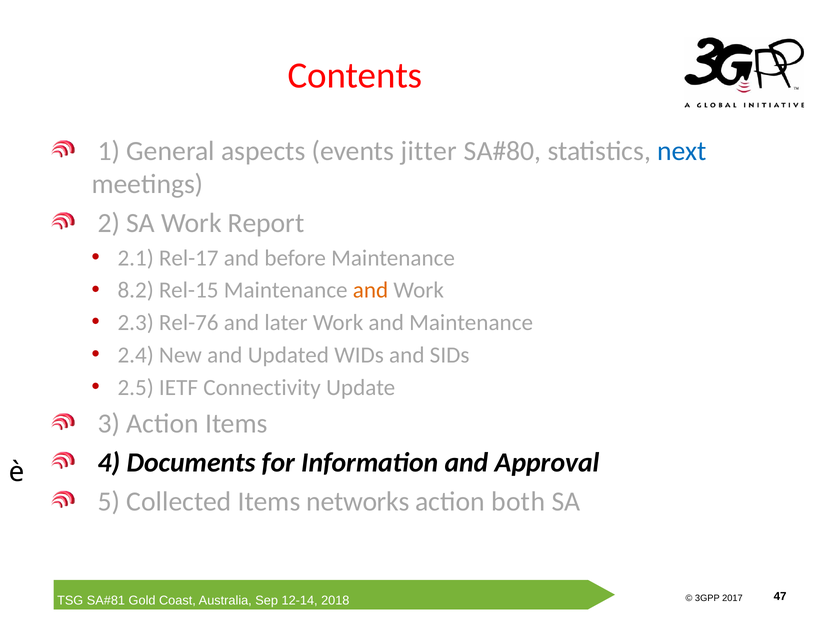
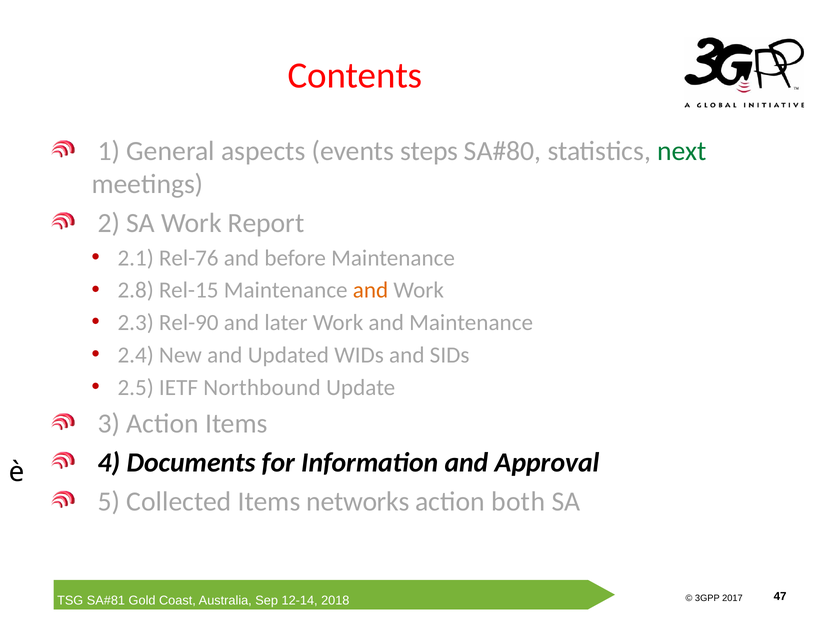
jitter: jitter -> steps
next colour: blue -> green
Rel-17: Rel-17 -> Rel-76
8.2: 8.2 -> 2.8
Rel-76: Rel-76 -> Rel-90
Connectivity: Connectivity -> Northbound
